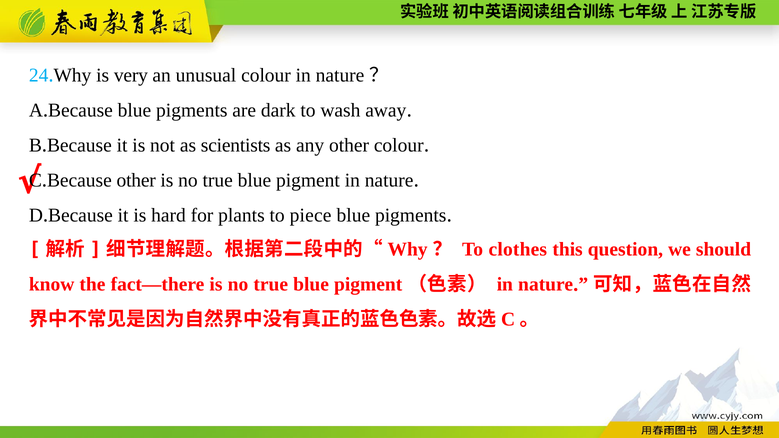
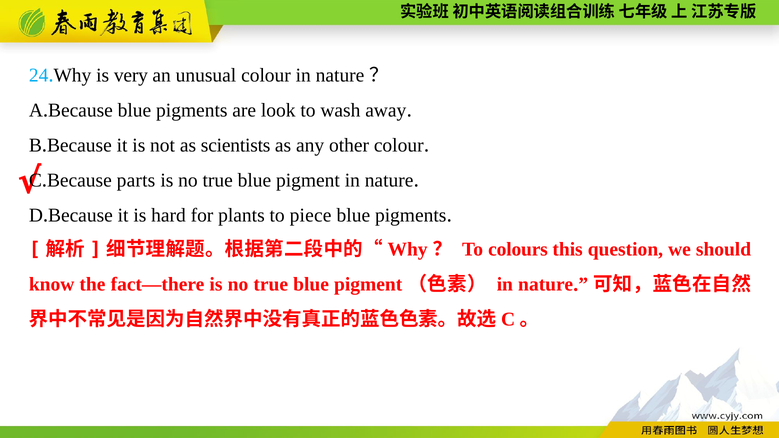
dark: dark -> look
other at (136, 181): other -> parts
clothes: clothes -> colours
